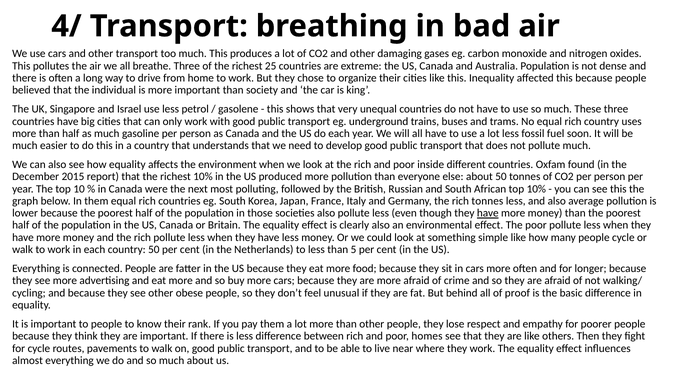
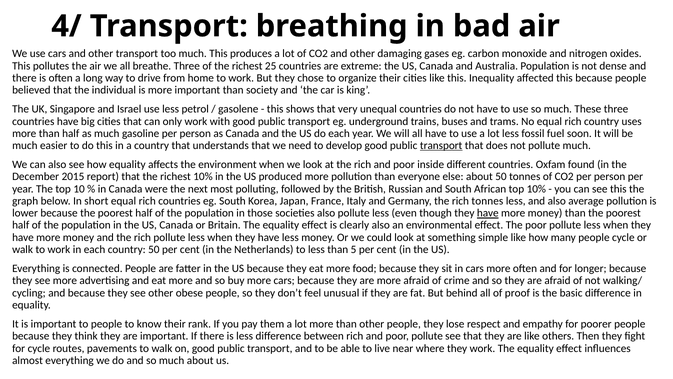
transport at (441, 145) underline: none -> present
In them: them -> short
and poor homes: homes -> pollute
